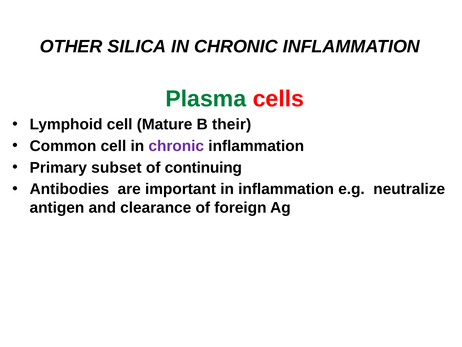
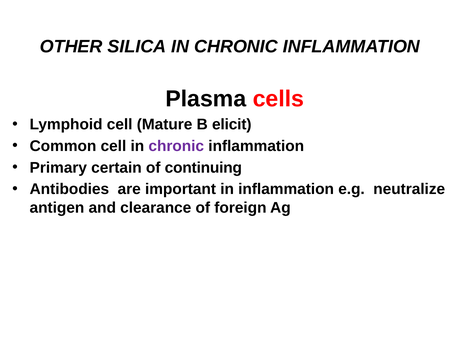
Plasma colour: green -> black
their: their -> elicit
subset: subset -> certain
